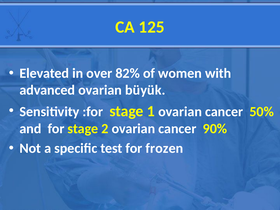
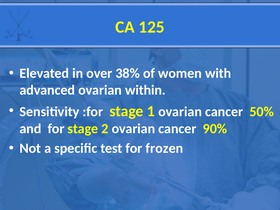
82%: 82% -> 38%
büyük: büyük -> within
